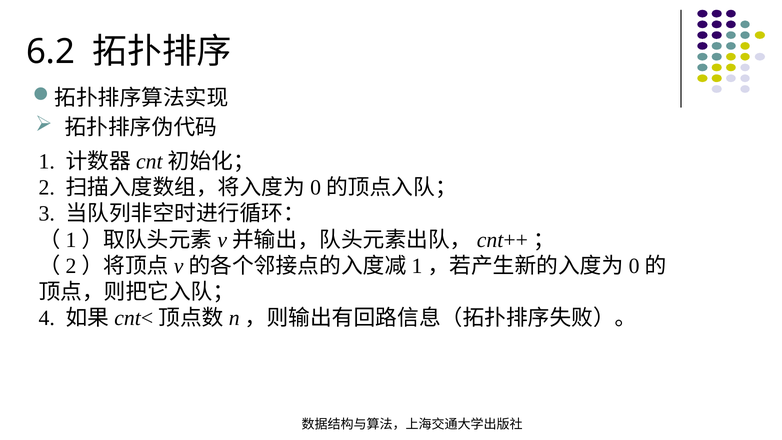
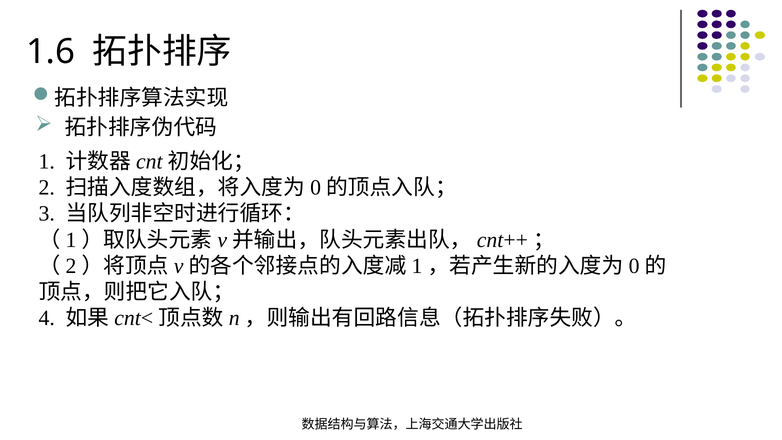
6.2: 6.2 -> 1.6
